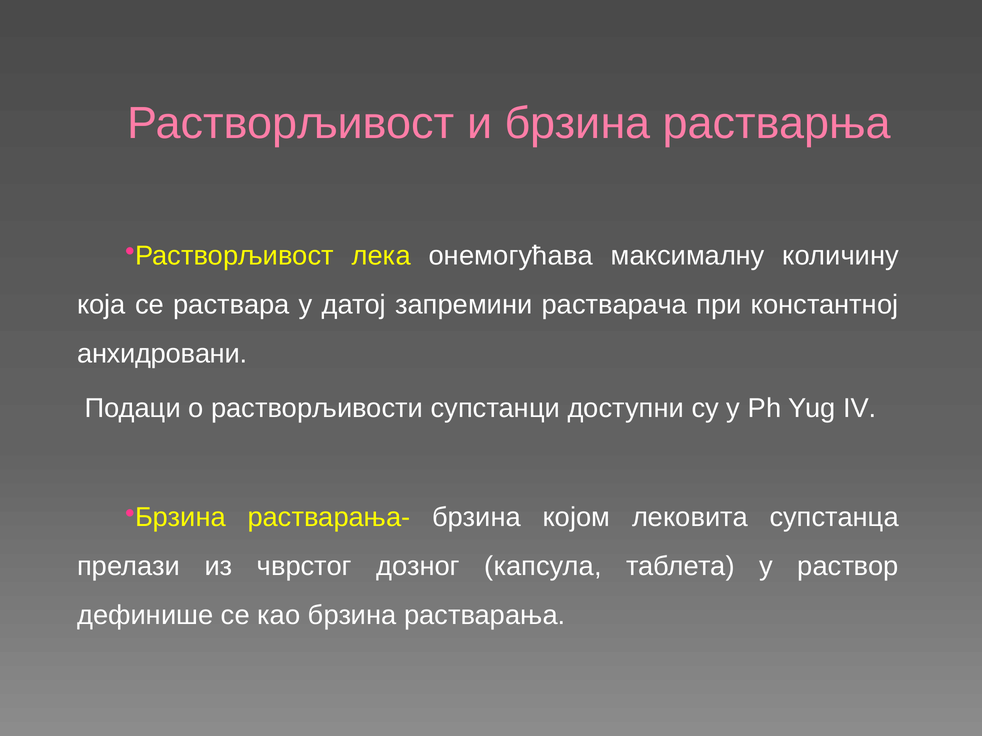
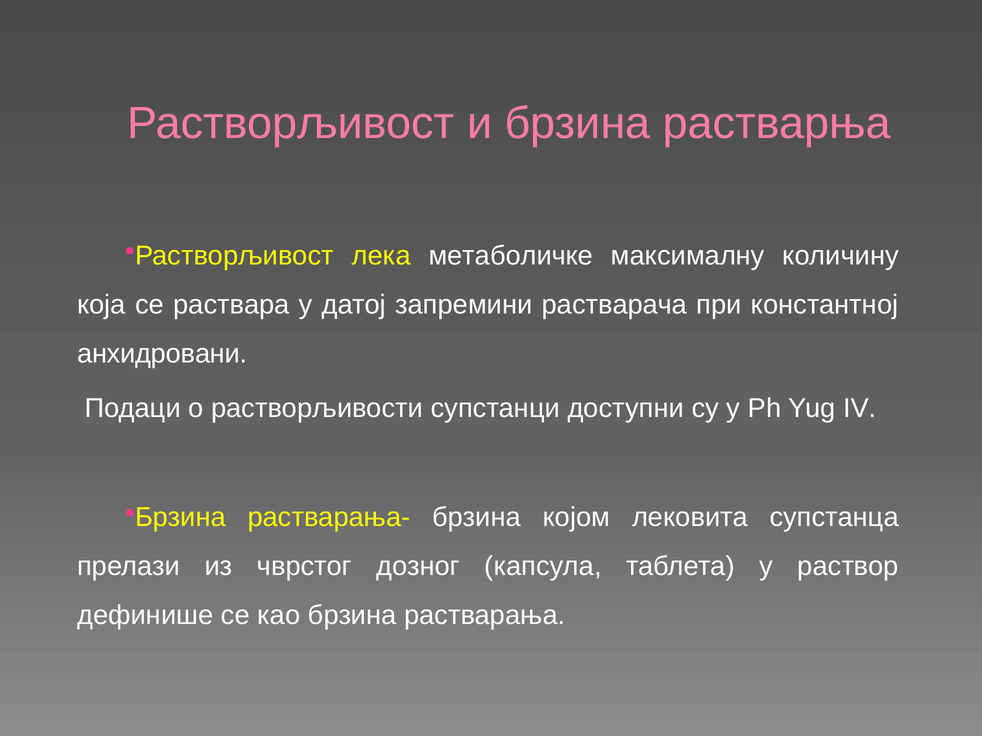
онемогућава: онемогућава -> метаболичке
